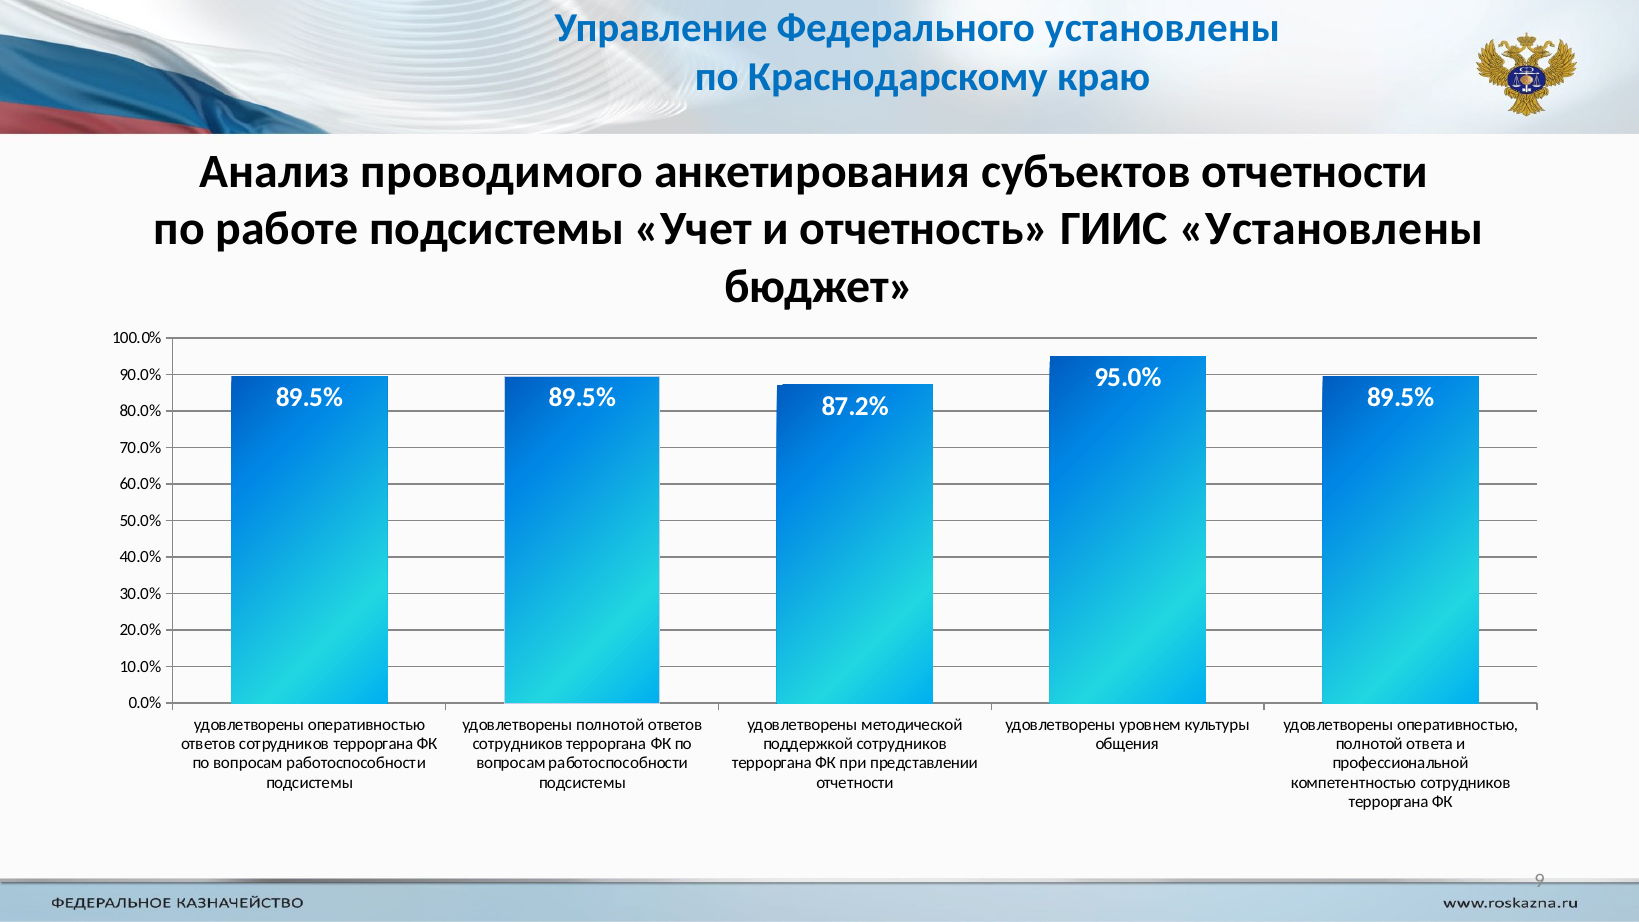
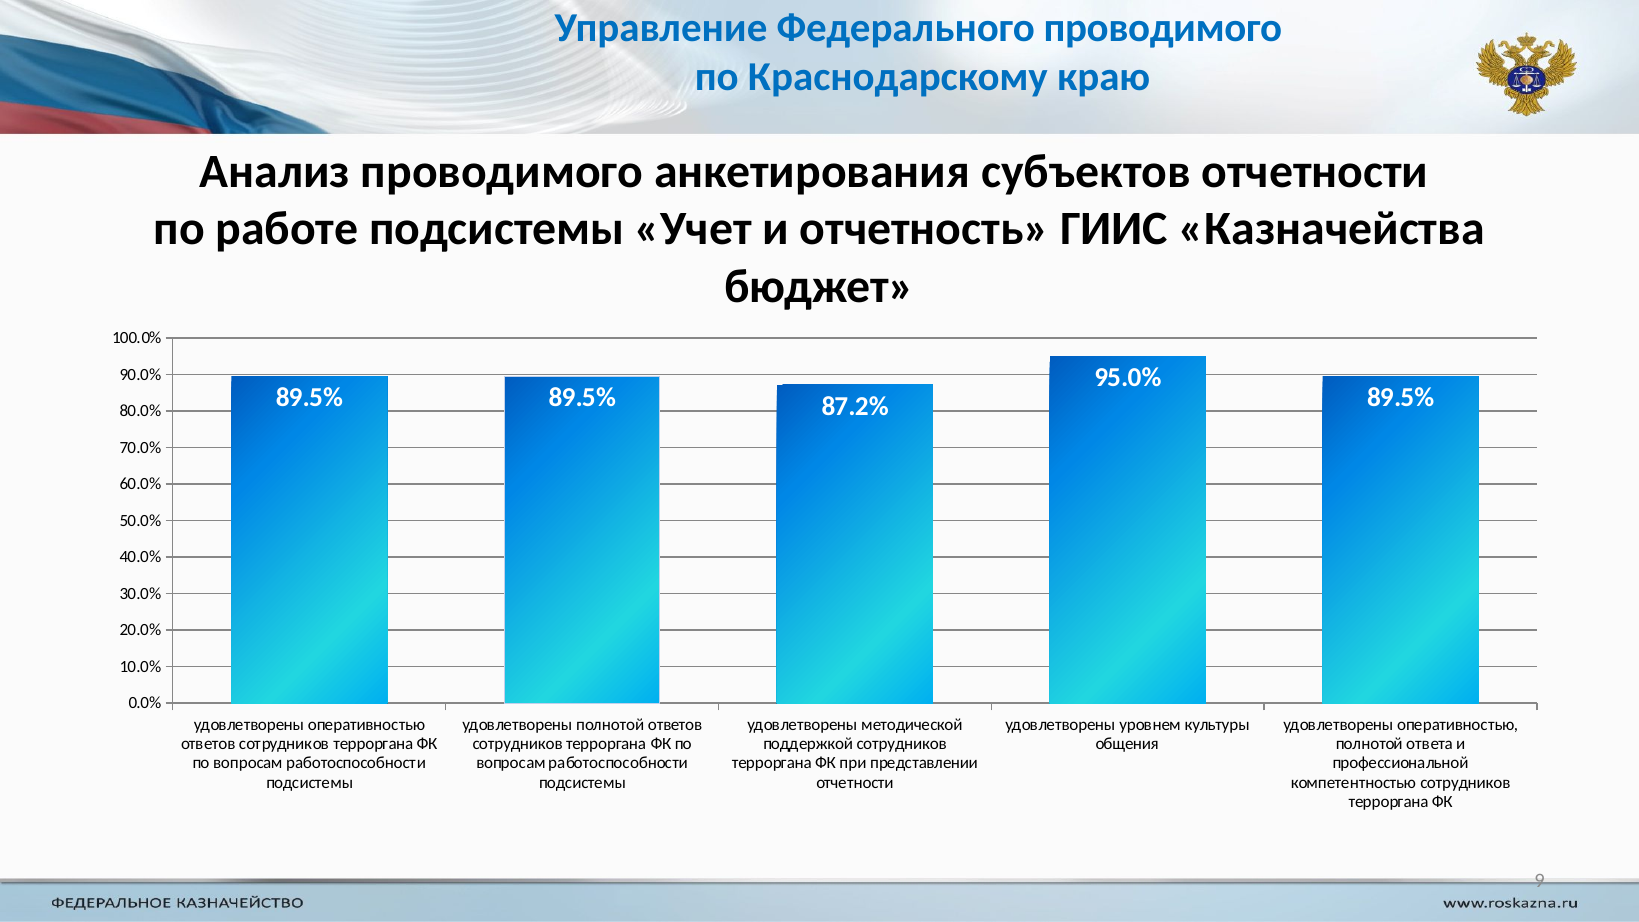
Федерального установлены: установлены -> проводимого
ГИИС Установлены: Установлены -> Казначейства
